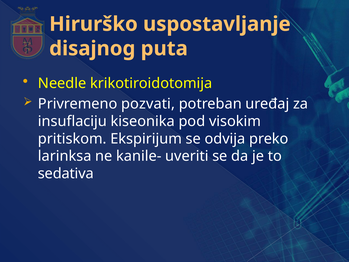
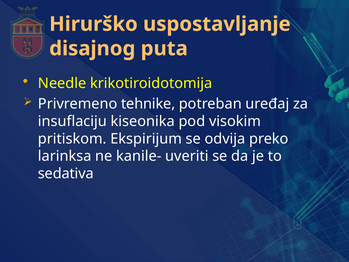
pozvati: pozvati -> tehnike
